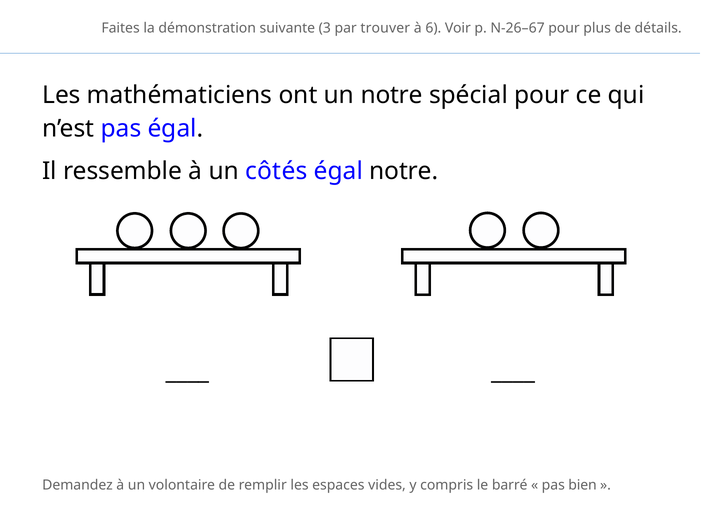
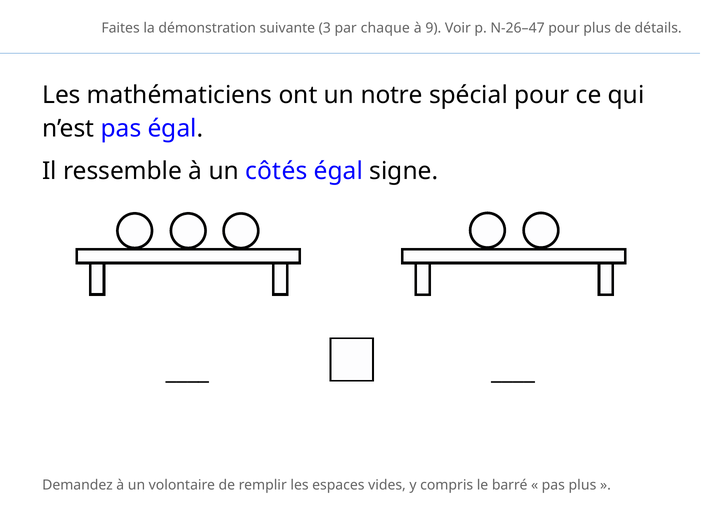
trouver: trouver -> chaque
6: 6 -> 9
N-26–67: N-26–67 -> N-26–47
égal notre: notre -> signe
pas bien: bien -> plus
